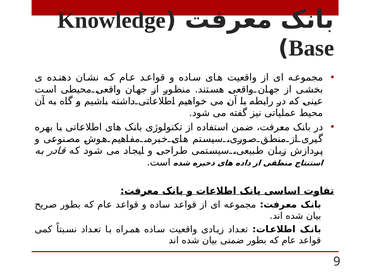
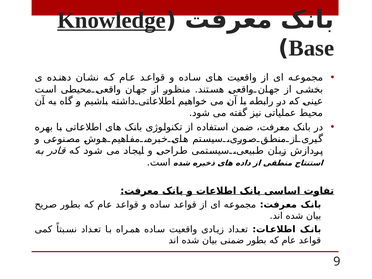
Knowledge underline: none -> present
